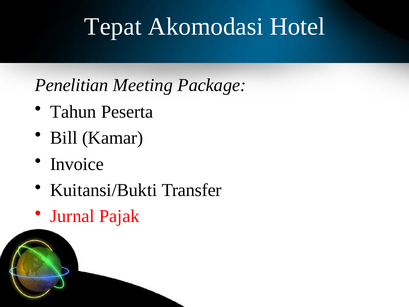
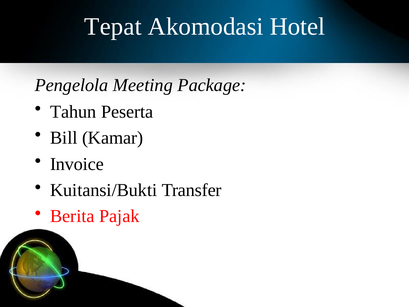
Penelitian: Penelitian -> Pengelola
Jurnal: Jurnal -> Berita
